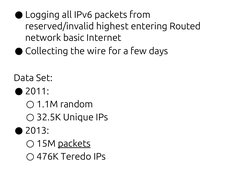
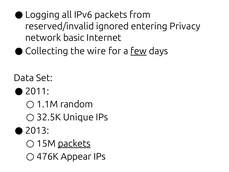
highest: highest -> ignored
Routed: Routed -> Privacy
few underline: none -> present
Teredo: Teredo -> Appear
